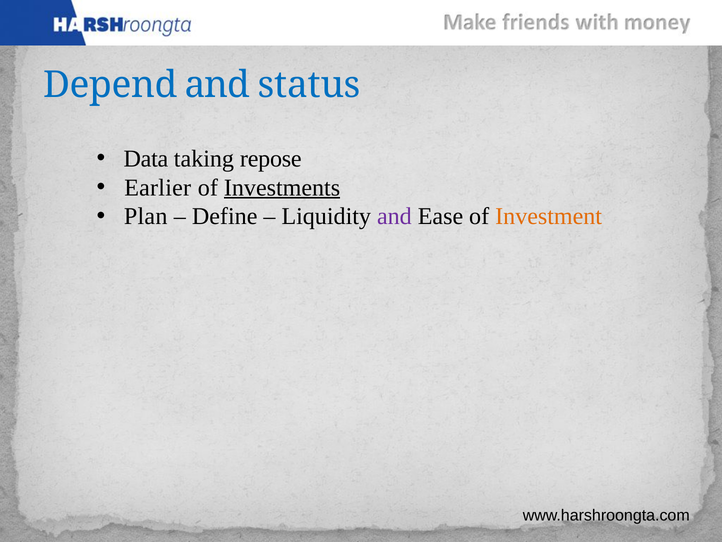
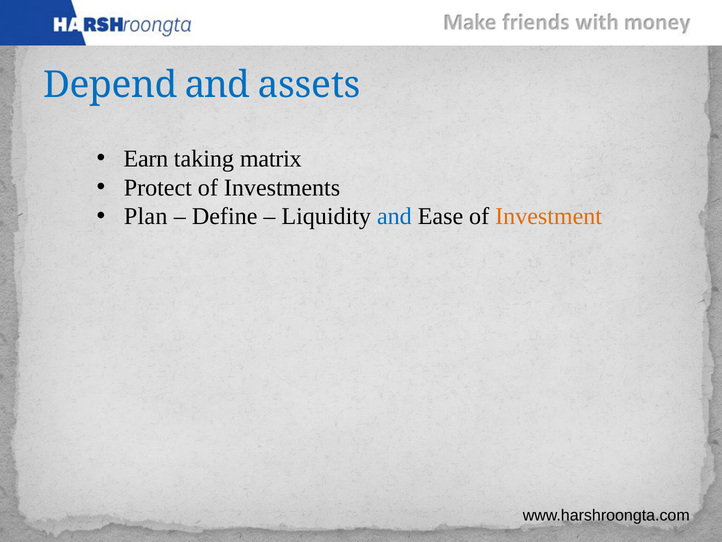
status: status -> assets
Data: Data -> Earn
repose: repose -> matrix
Earlier: Earlier -> Protect
Investments underline: present -> none
and at (394, 216) colour: purple -> blue
